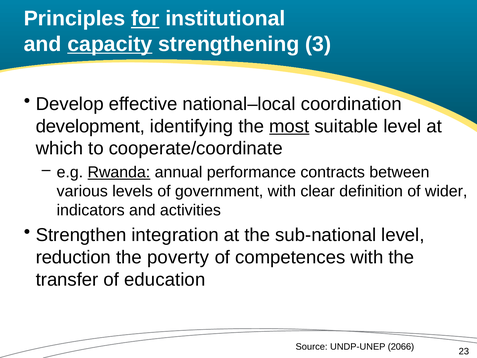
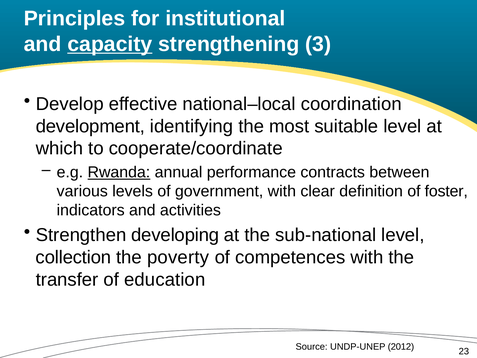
for underline: present -> none
most underline: present -> none
wider: wider -> foster
integration: integration -> developing
reduction: reduction -> collection
2066: 2066 -> 2012
